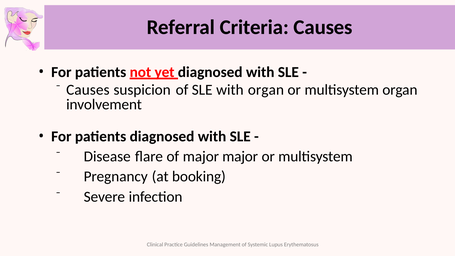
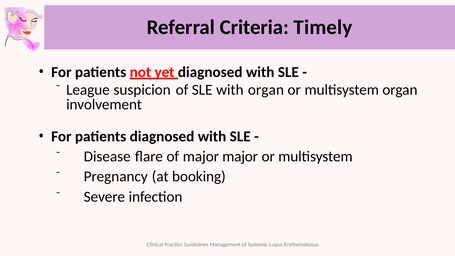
Criteria Causes: Causes -> Timely
Causes at (88, 90): Causes -> League
